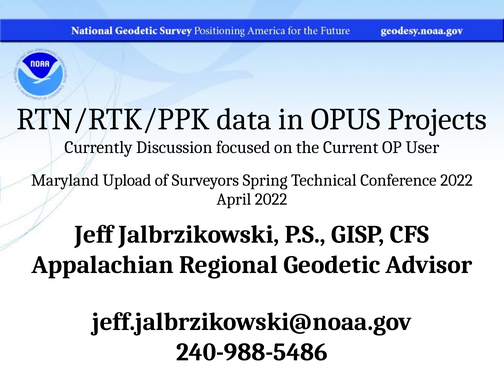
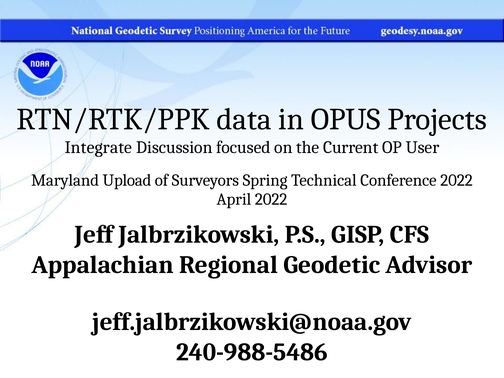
Currently: Currently -> Integrate
